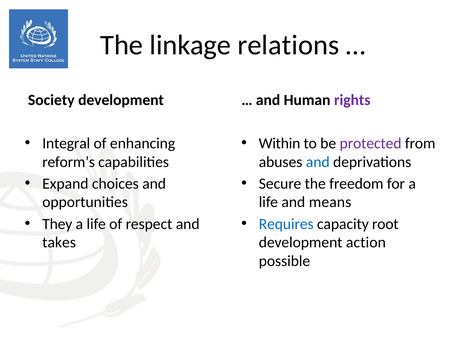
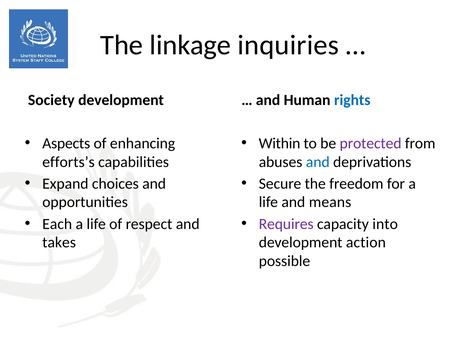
relations: relations -> inquiries
rights colour: purple -> blue
Integral: Integral -> Aspects
reform’s: reform’s -> efforts’s
They: They -> Each
Requires colour: blue -> purple
root: root -> into
